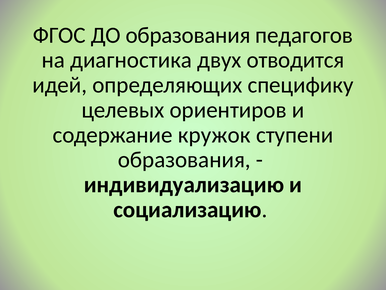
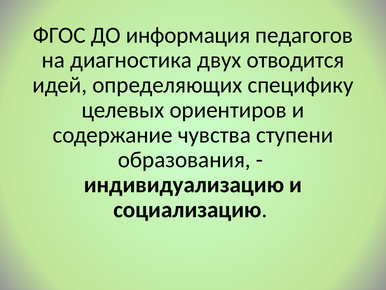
ДО образования: образования -> информация
кружок: кружок -> чувства
